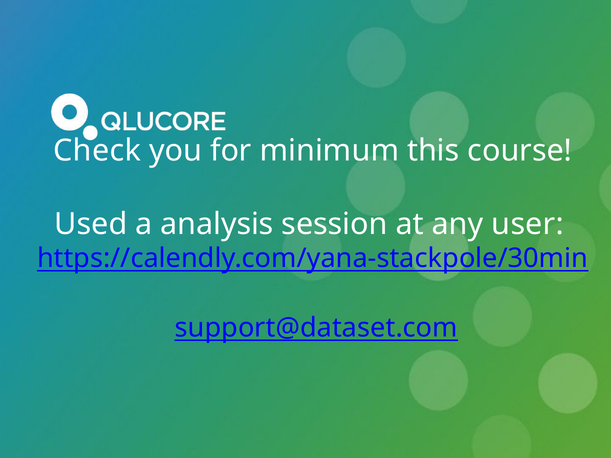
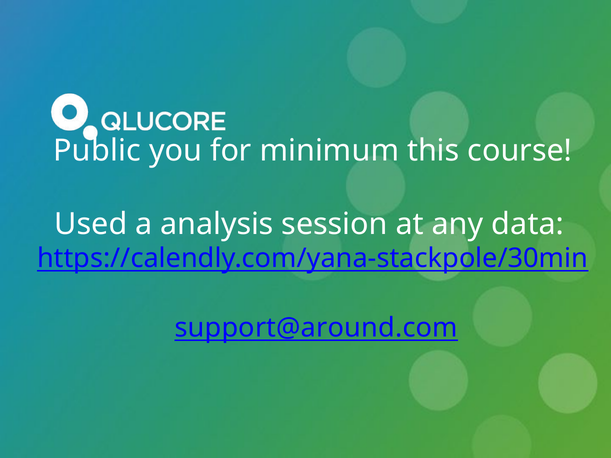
Check: Check -> Public
user: user -> data
support@dataset.com: support@dataset.com -> support@around.com
